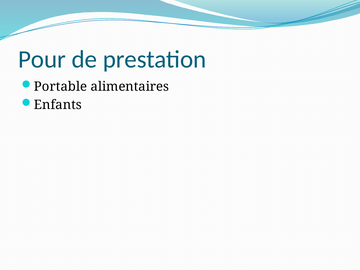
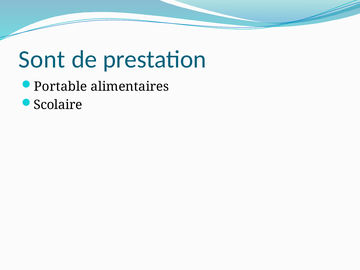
Pour: Pour -> Sont
Enfants: Enfants -> Scolaire
